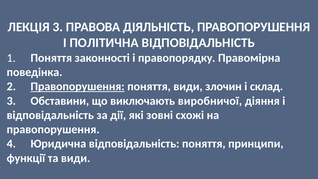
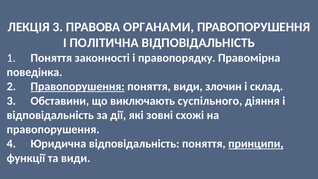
ДІЯЛЬНІСТЬ: ДІЯЛЬНІСТЬ -> ОРГАНАМИ
виробничої: виробничої -> суспільного
принципи underline: none -> present
